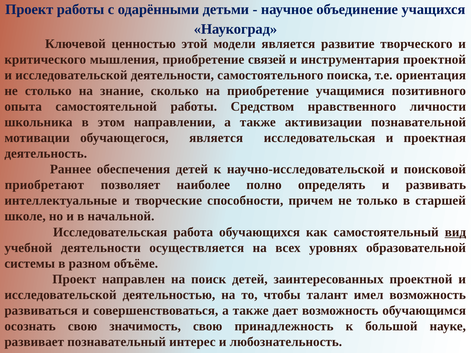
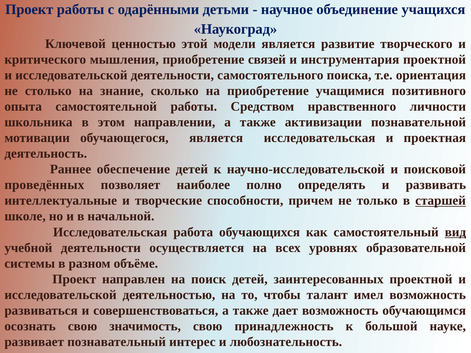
обеспечения: обеспечения -> обеспечение
приобретают: приобретают -> проведённых
старшей underline: none -> present
